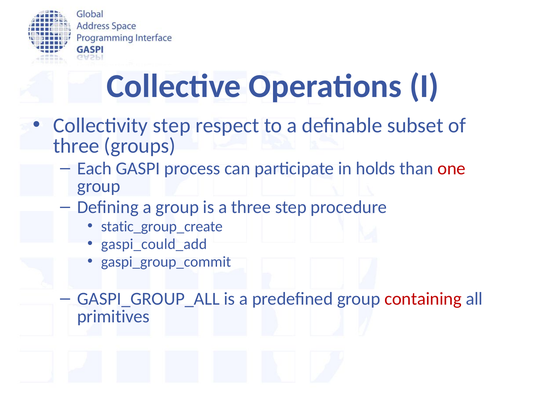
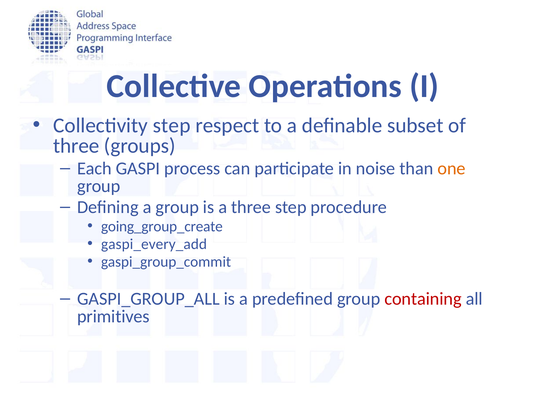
holds: holds -> noise
one colour: red -> orange
static_group_create: static_group_create -> going_group_create
gaspi_could_add: gaspi_could_add -> gaspi_every_add
